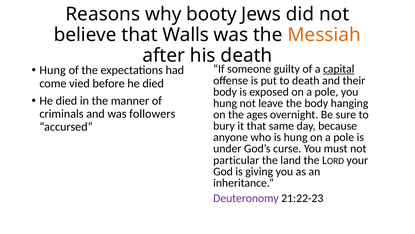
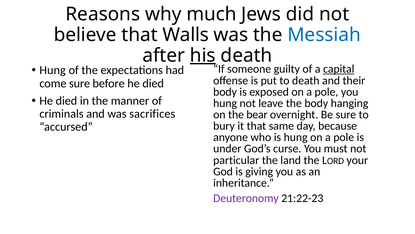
booty: booty -> much
Messiah colour: orange -> blue
his underline: none -> present
come vied: vied -> sure
followers: followers -> sacrifices
ages: ages -> bear
